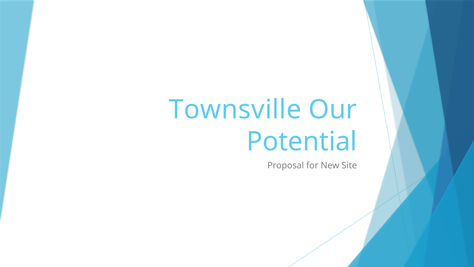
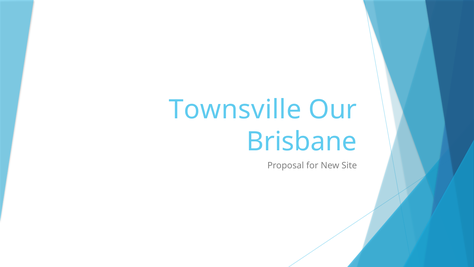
Potential: Potential -> Brisbane
